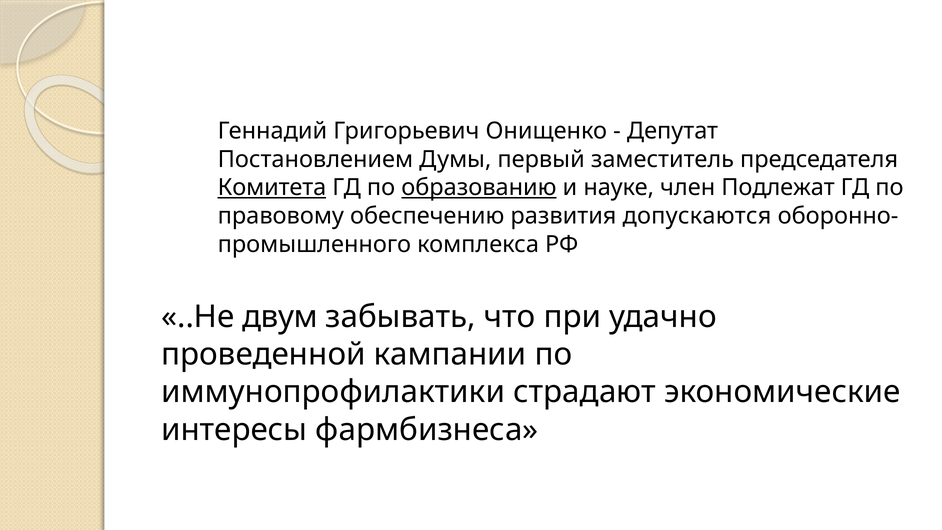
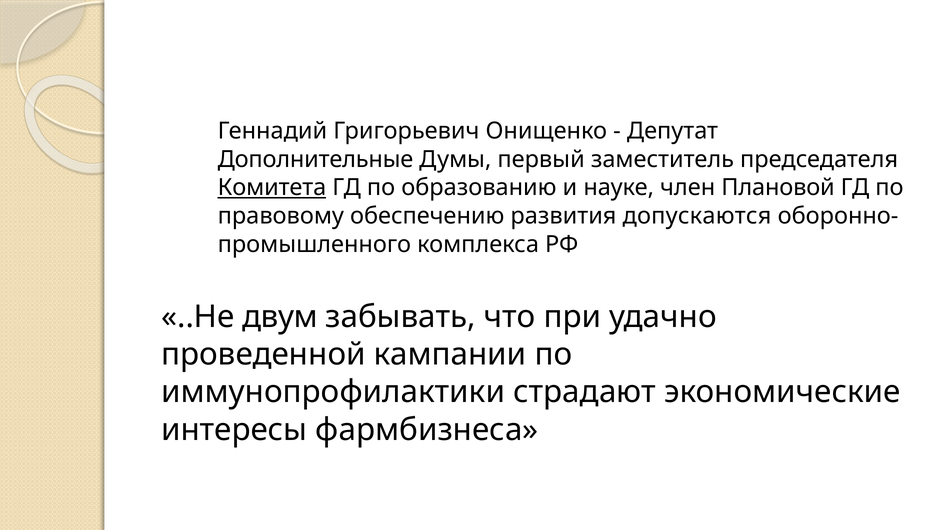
Постановлением: Постановлением -> Дополнительные
образованию underline: present -> none
Подлежат: Подлежат -> Плановой
